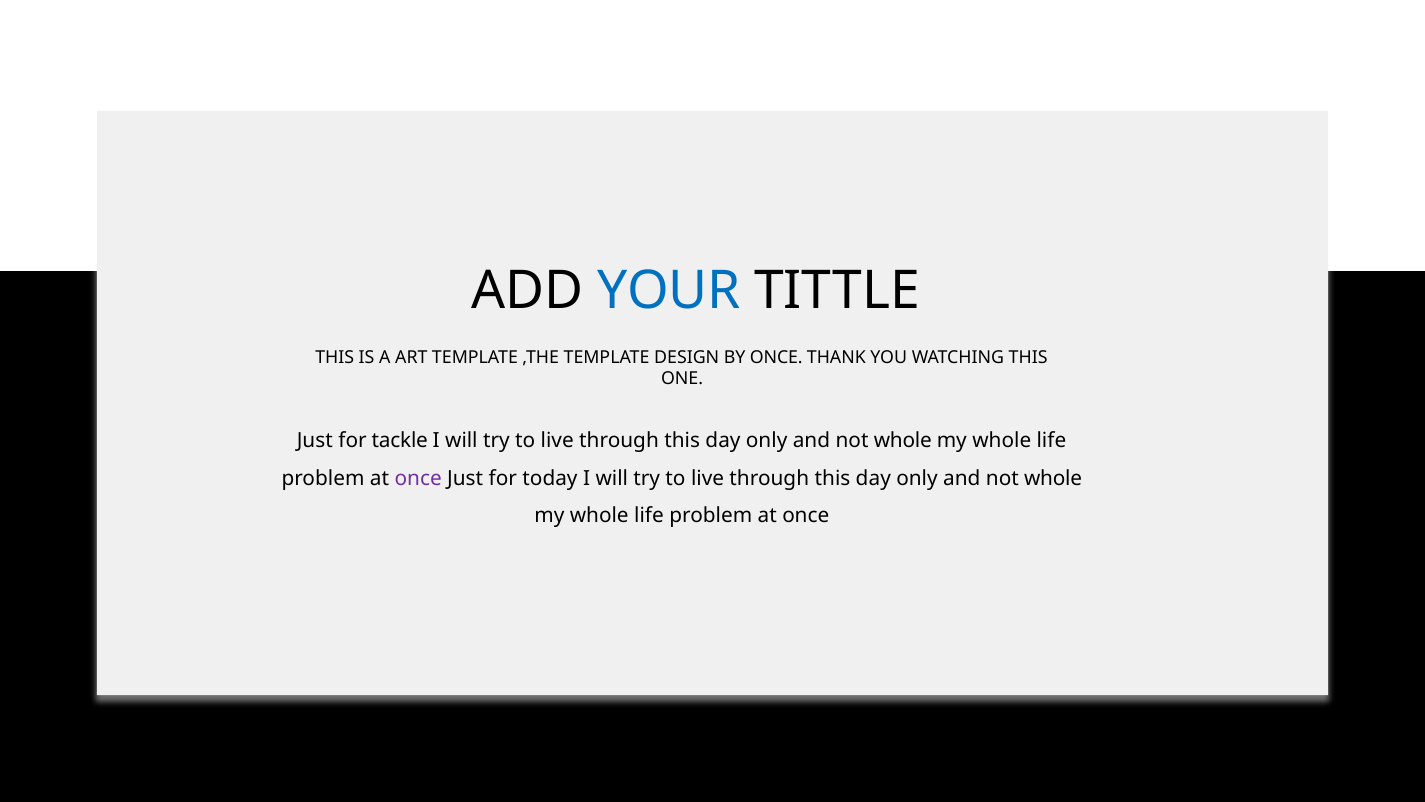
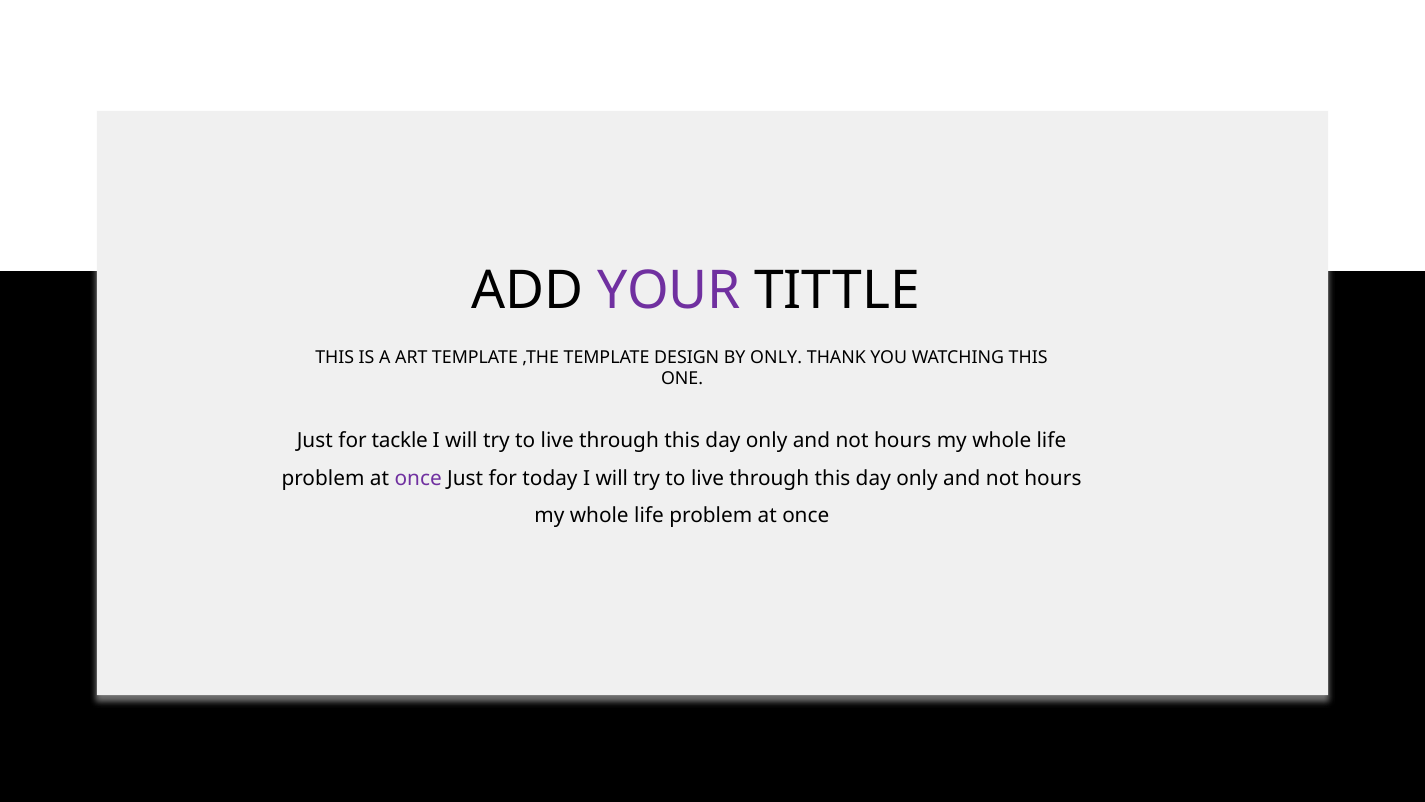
YOUR colour: blue -> purple
BY ONCE: ONCE -> ONLY
whole at (903, 441): whole -> hours
whole at (1053, 478): whole -> hours
